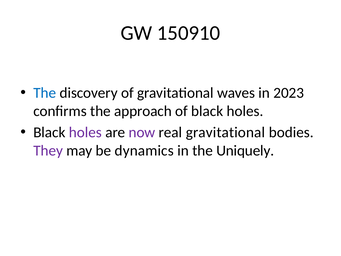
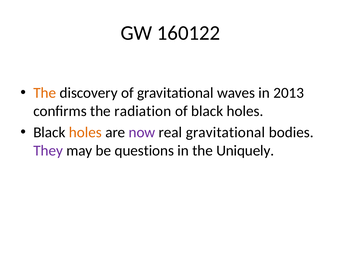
150910: 150910 -> 160122
The at (45, 93) colour: blue -> orange
2023: 2023 -> 2013
approach: approach -> radiation
holes at (85, 132) colour: purple -> orange
dynamics: dynamics -> questions
